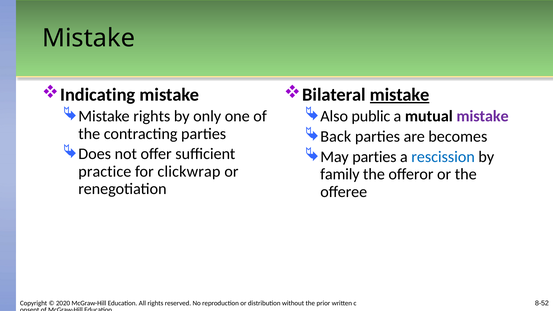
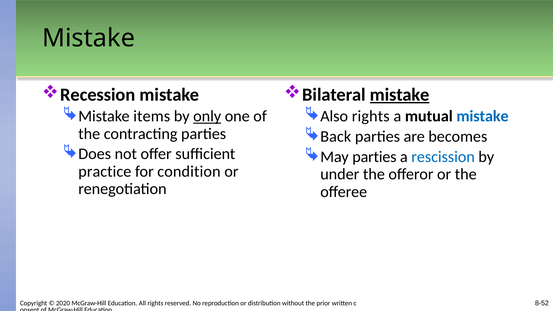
Indicating: Indicating -> Recession
Mistake rights: rights -> items
only underline: none -> present
Also public: public -> rights
mistake at (483, 116) colour: purple -> blue
clickwrap: clickwrap -> condition
family: family -> under
